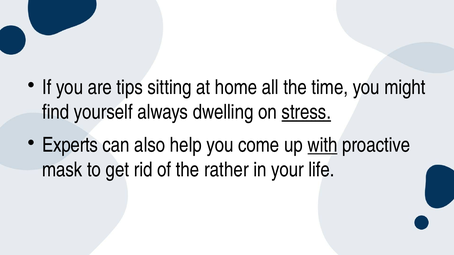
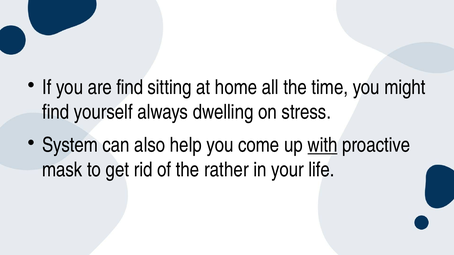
are tips: tips -> find
stress underline: present -> none
Experts: Experts -> System
